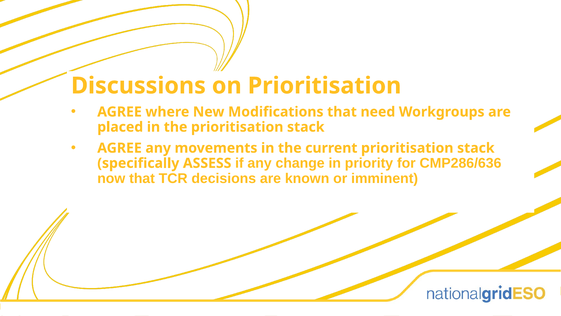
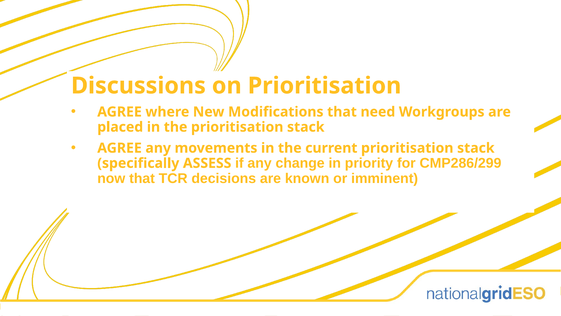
CMP286/636: CMP286/636 -> CMP286/299
